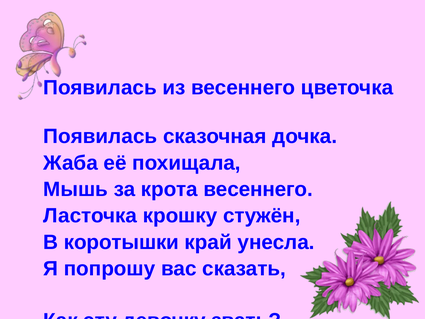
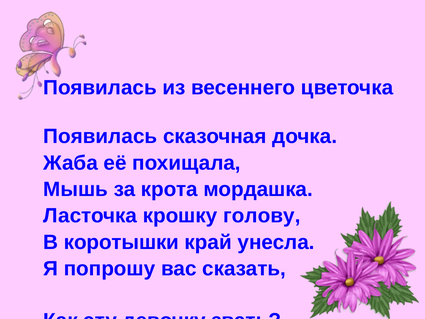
крота весеннего: весеннего -> мордашка
стужён: стужён -> голову
